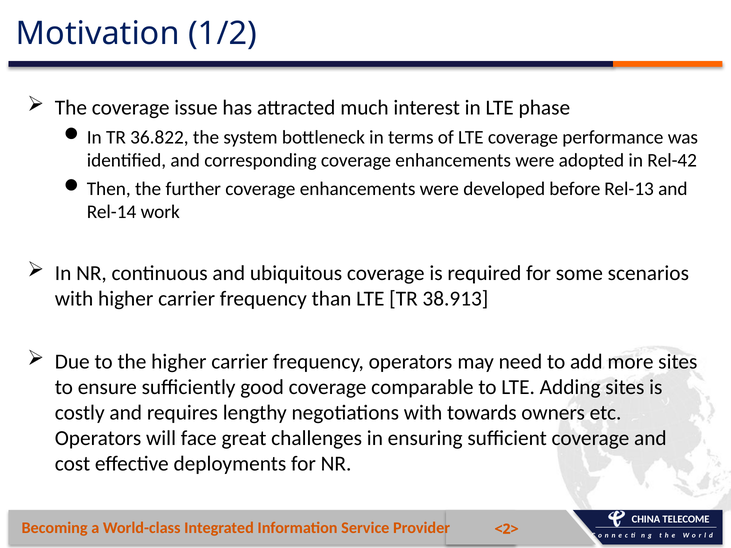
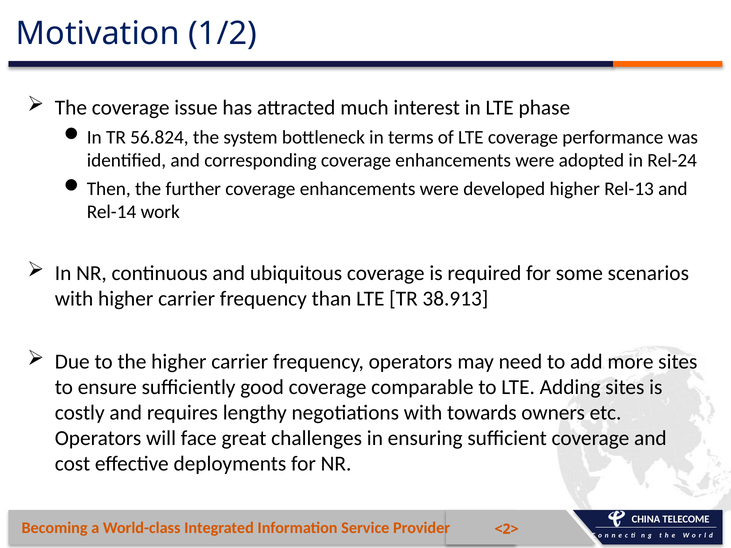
36.822: 36.822 -> 56.824
Rel-42: Rel-42 -> Rel-24
developed before: before -> higher
